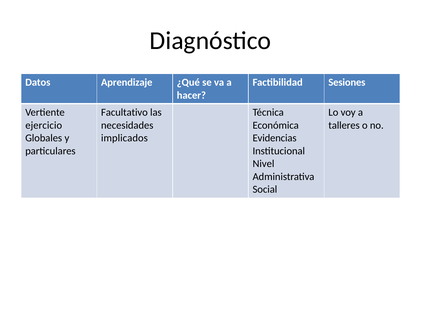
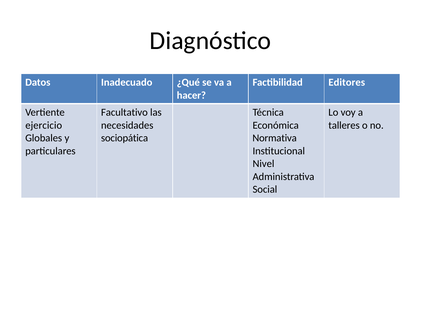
Aprendizaje: Aprendizaje -> Inadecuado
Sesiones: Sesiones -> Editores
implicados: implicados -> sociopática
Evidencias: Evidencias -> Normativa
